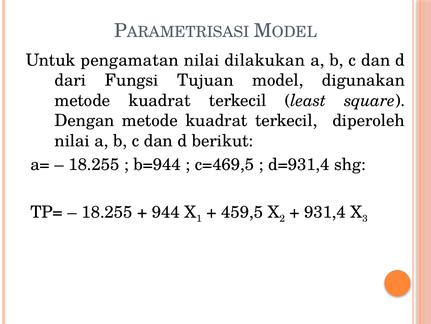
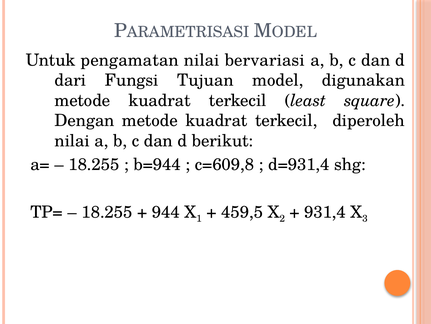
dilakukan: dilakukan -> bervariasi
c=469,5: c=469,5 -> c=609,8
